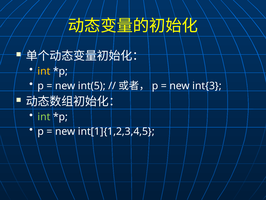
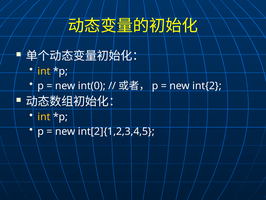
int(5: int(5 -> int(0
int{3: int{3 -> int{2
int at (44, 117) colour: light green -> yellow
int[1]{1,2,3,4,5: int[1]{1,2,3,4,5 -> int[2]{1,2,3,4,5
